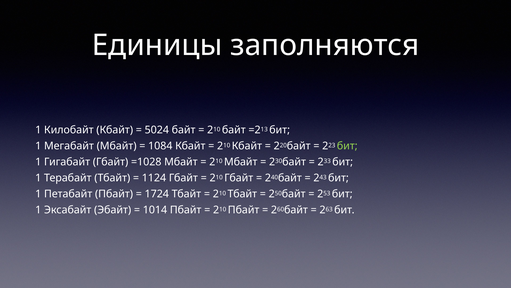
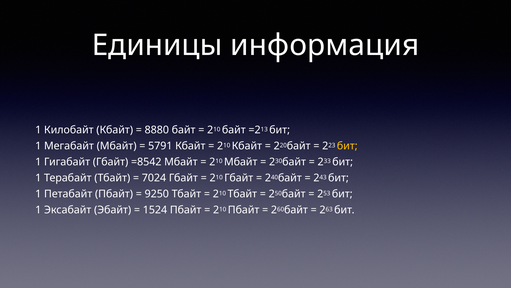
заполняются: заполняются -> информация
5024: 5024 -> 8880
1084: 1084 -> 5791
бит at (347, 146) colour: light green -> yellow
=1028: =1028 -> =8542
1124: 1124 -> 7024
1724: 1724 -> 9250
1014: 1014 -> 1524
